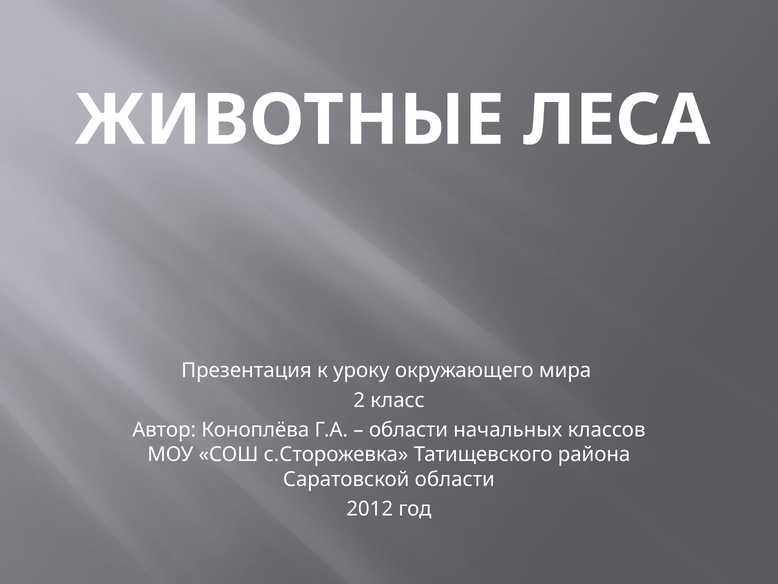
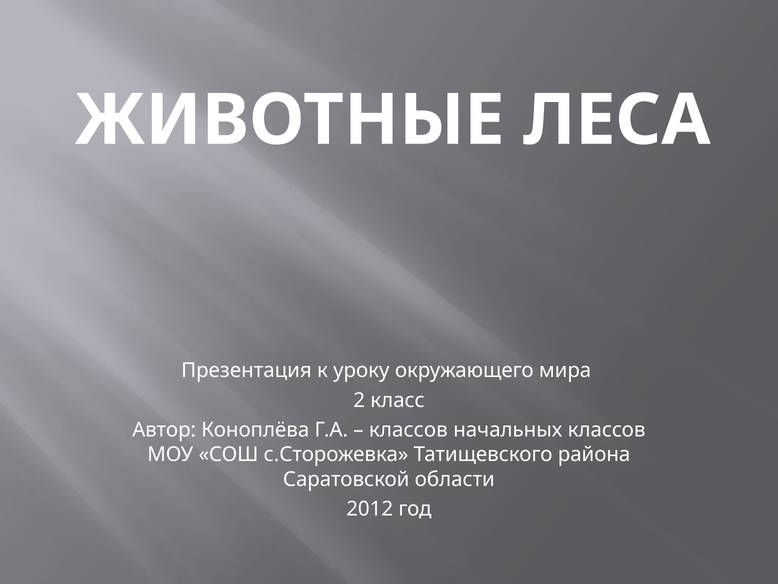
области at (408, 430): области -> классов
